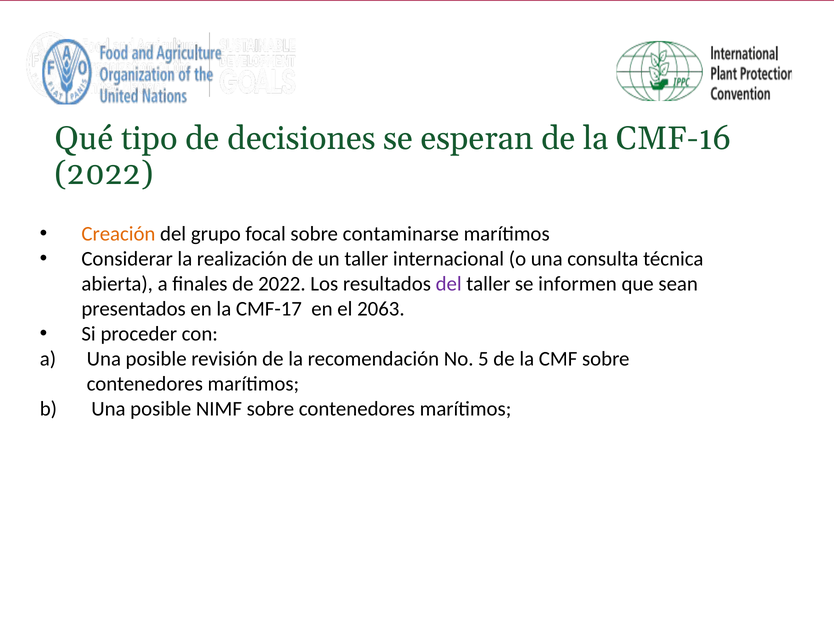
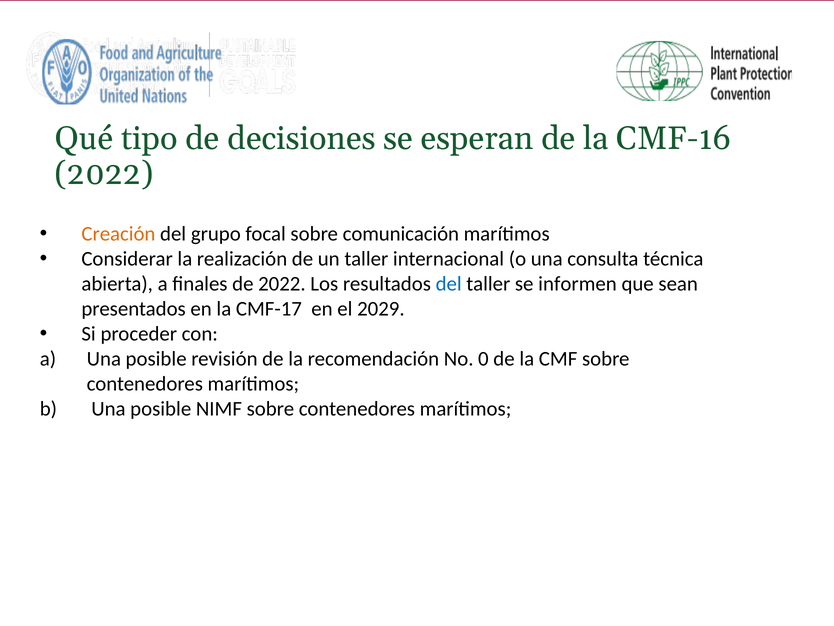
contaminarse: contaminarse -> comunicación
del at (449, 284) colour: purple -> blue
2063: 2063 -> 2029
5: 5 -> 0
